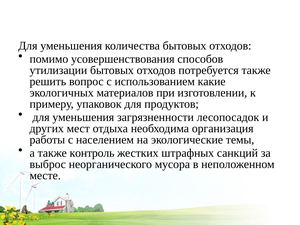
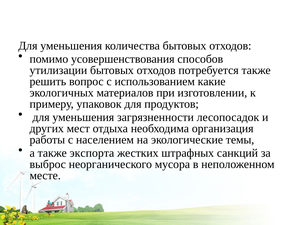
контроль: контроль -> экспорта
